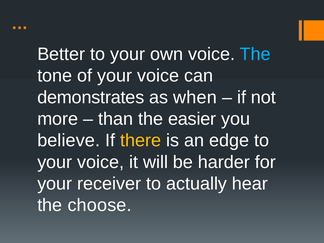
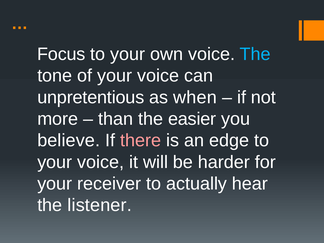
Better: Better -> Focus
demonstrates: demonstrates -> unpretentious
there colour: yellow -> pink
choose: choose -> listener
